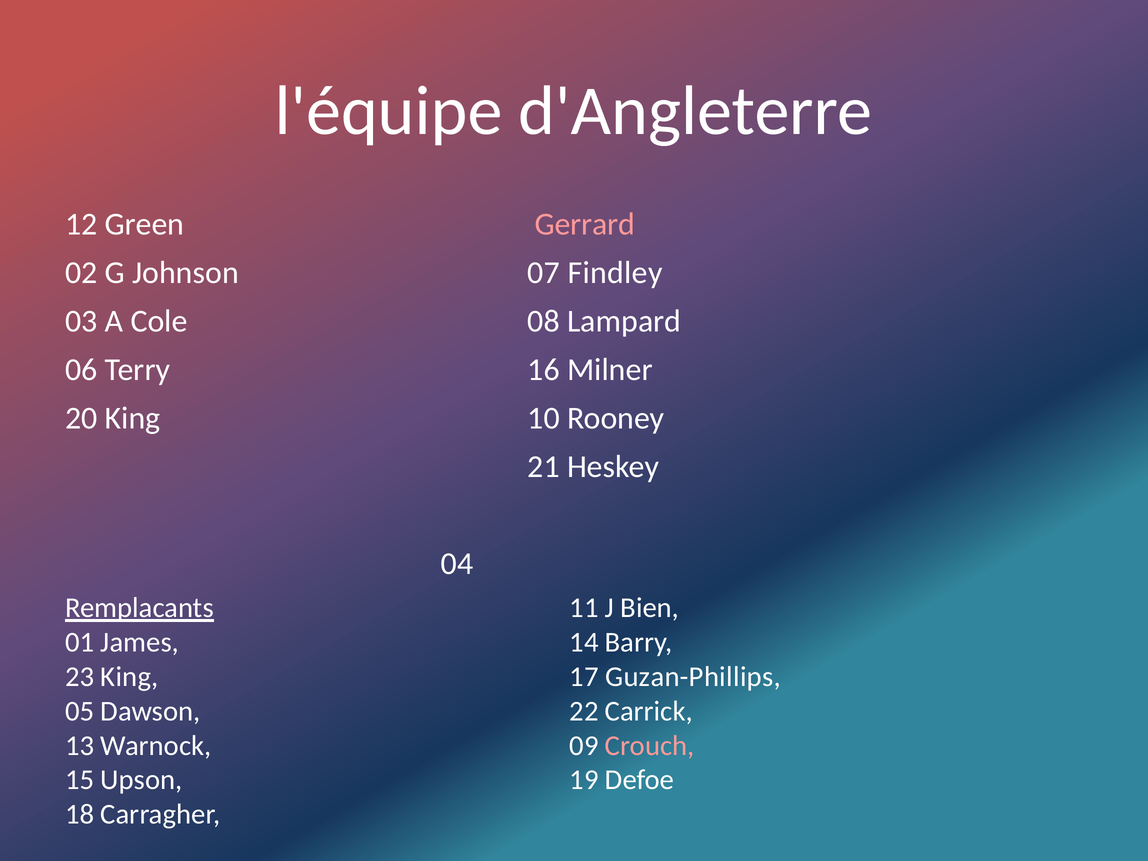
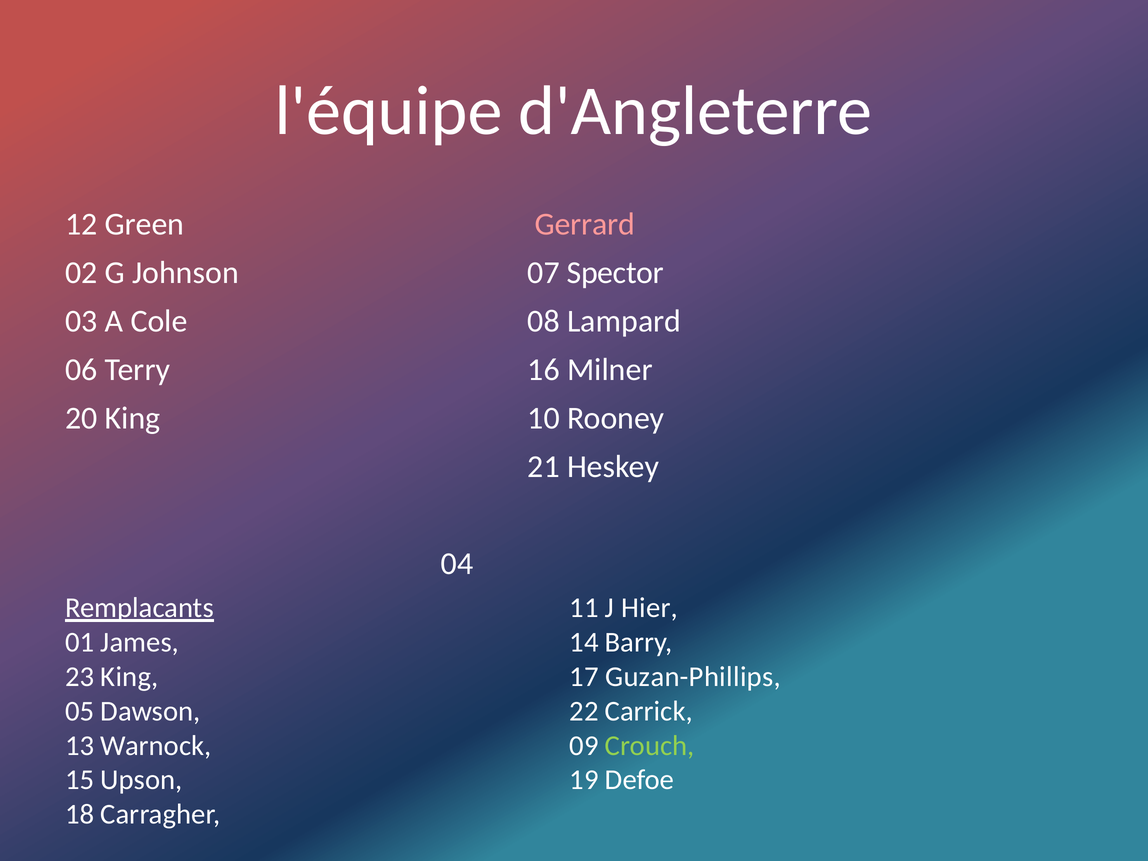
Findley: Findley -> Spector
Bien: Bien -> Hier
Crouch colour: pink -> light green
